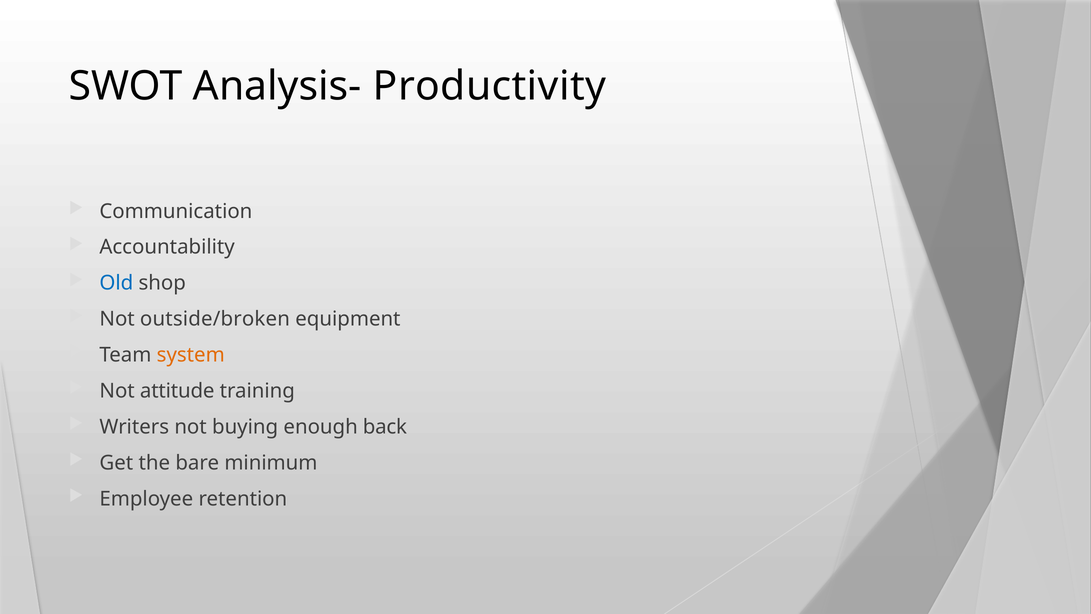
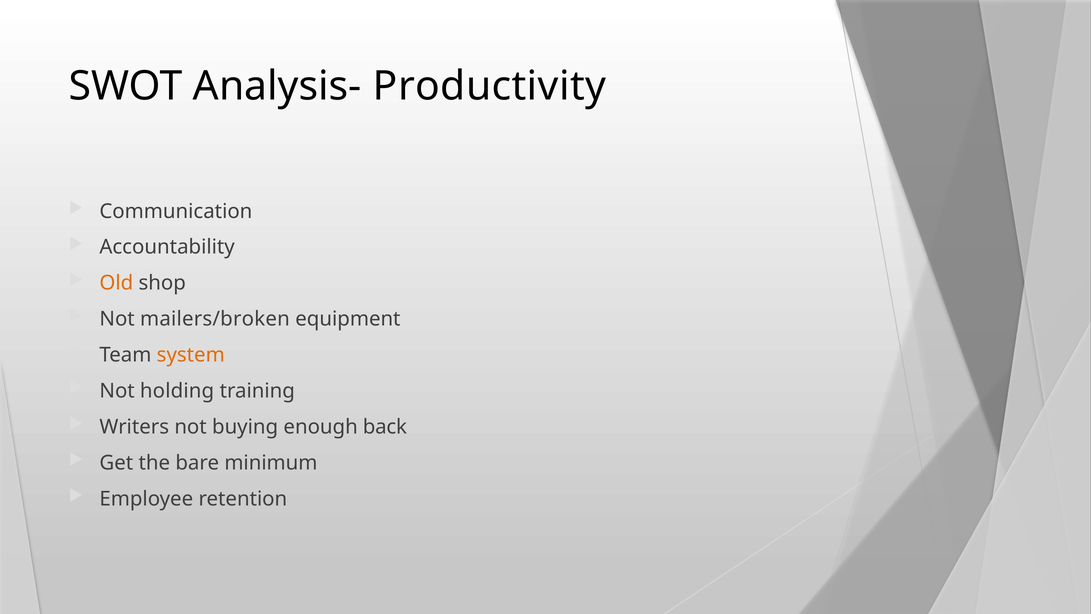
Old colour: blue -> orange
outside/broken: outside/broken -> mailers/broken
attitude: attitude -> holding
